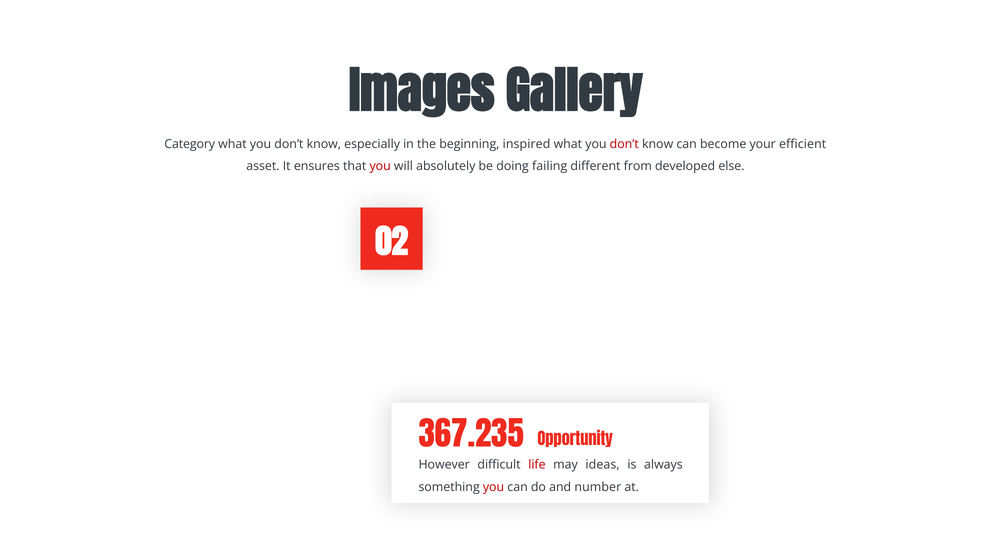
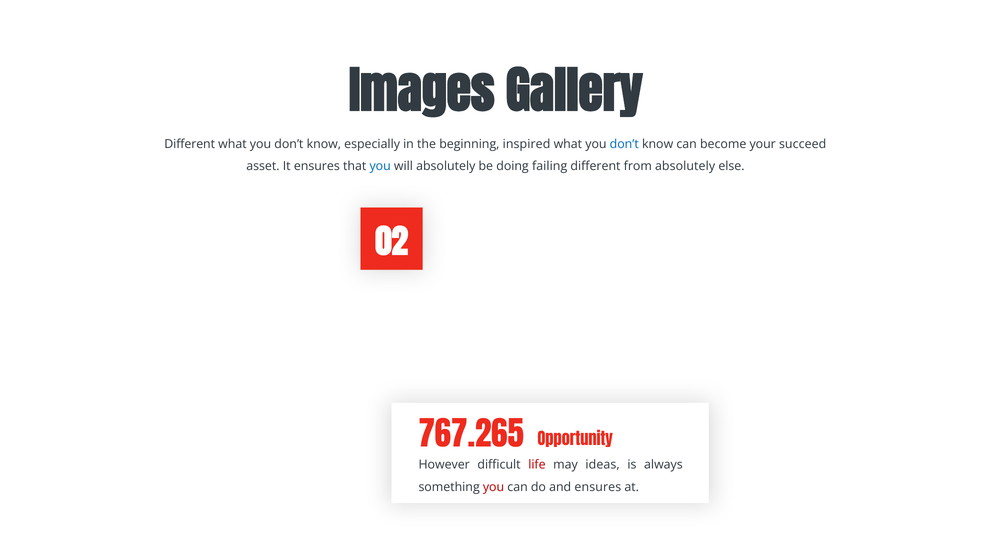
Category at (190, 144): Category -> Different
don’t at (624, 144) colour: red -> blue
efficient: efficient -> succeed
you at (380, 166) colour: red -> blue
from developed: developed -> absolutely
367.235: 367.235 -> 767.265
and number: number -> ensures
